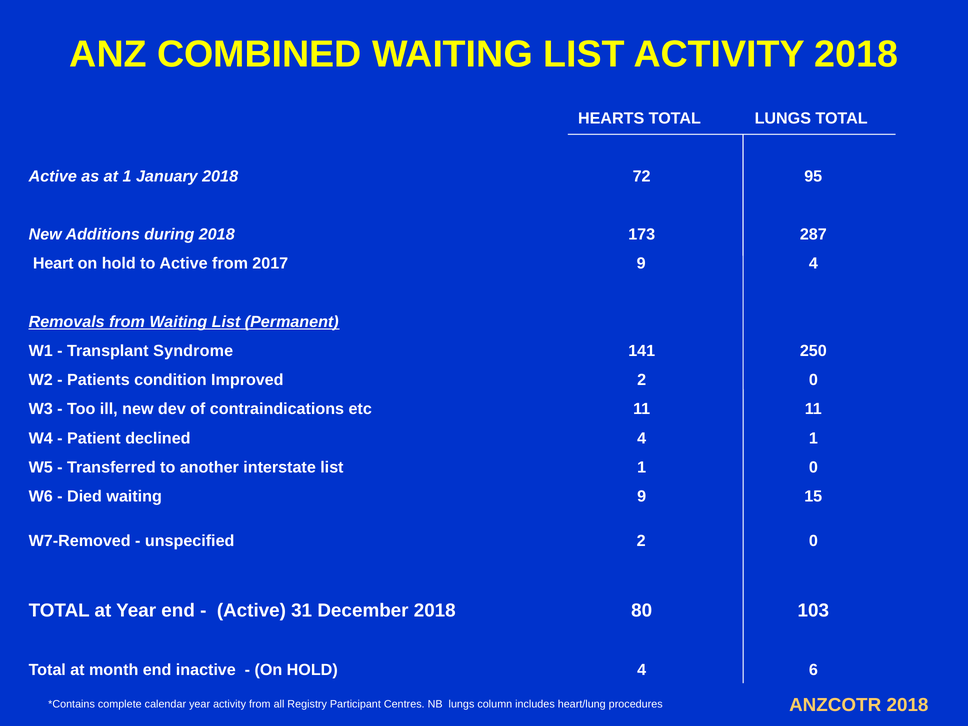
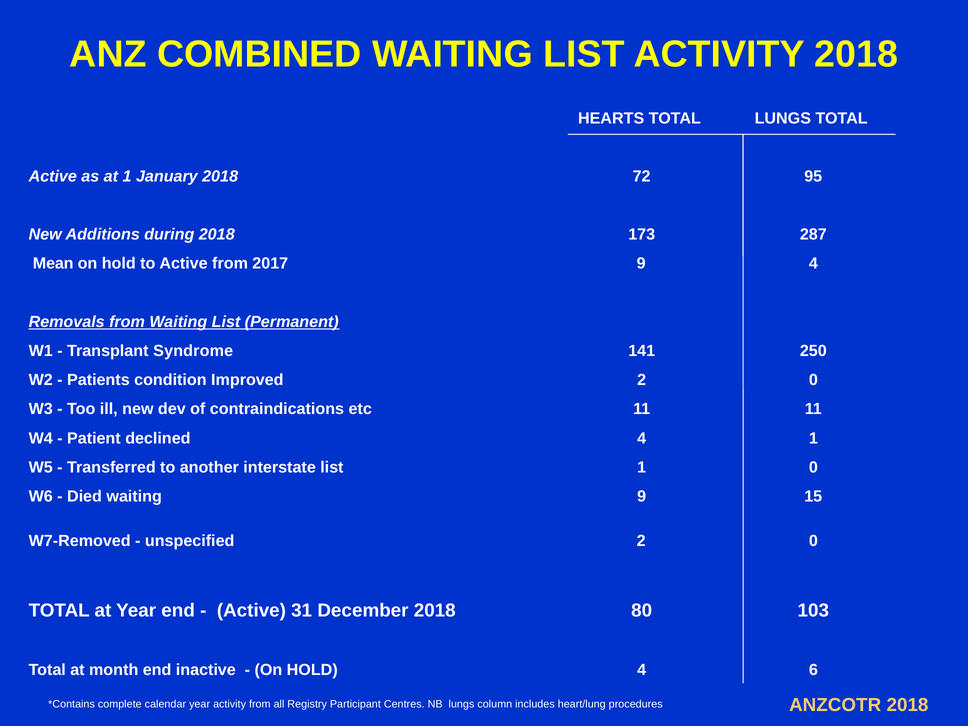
Heart: Heart -> Mean
